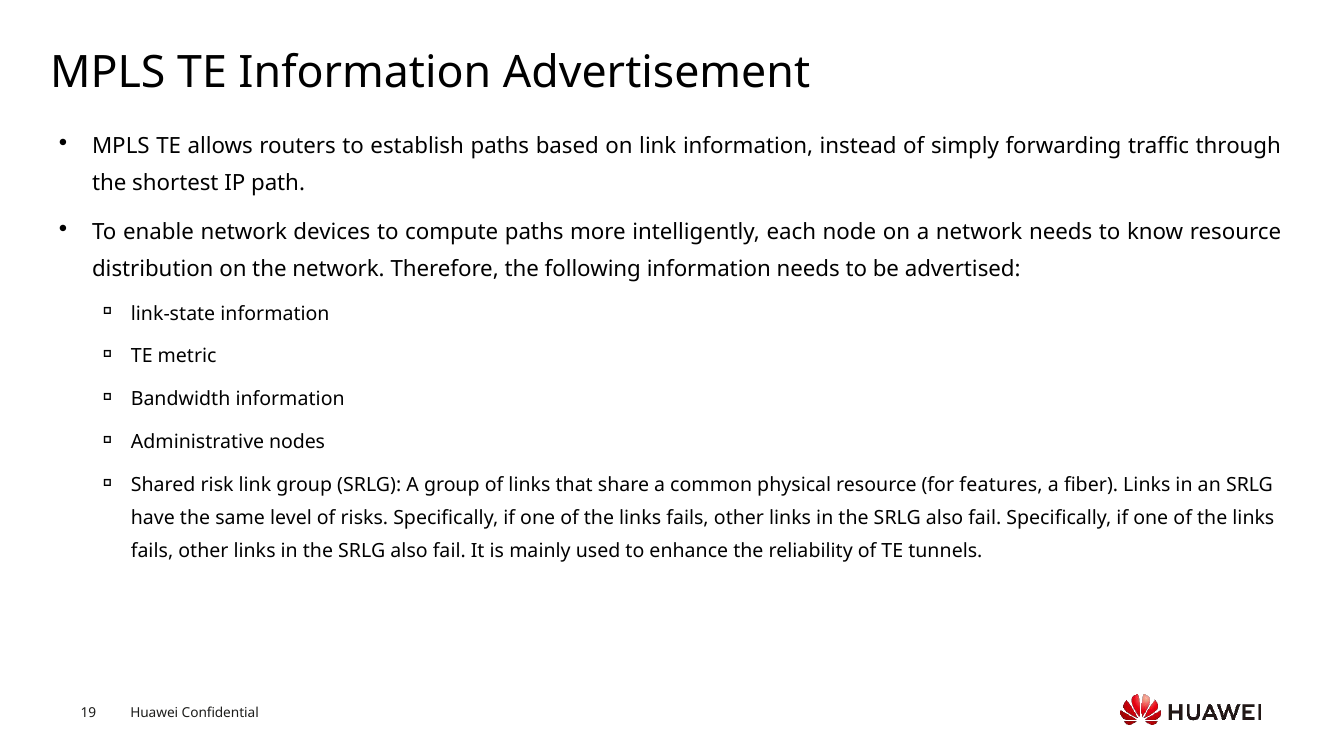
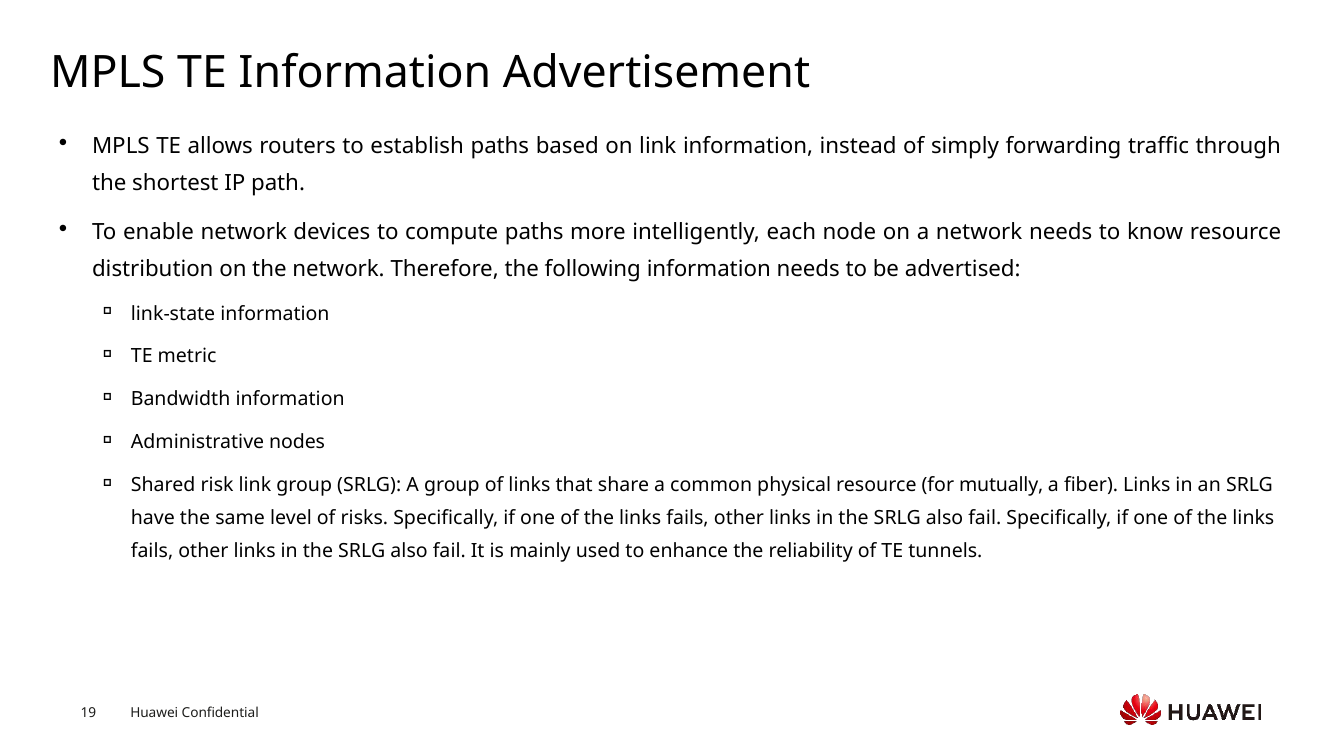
features: features -> mutually
